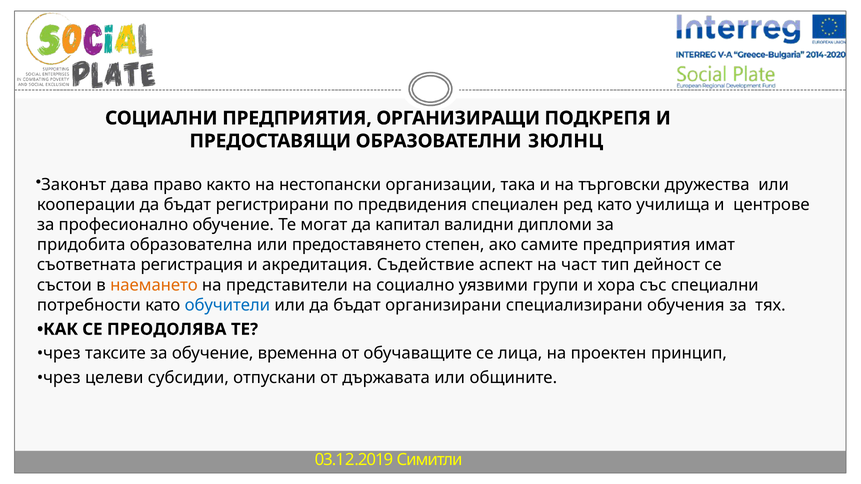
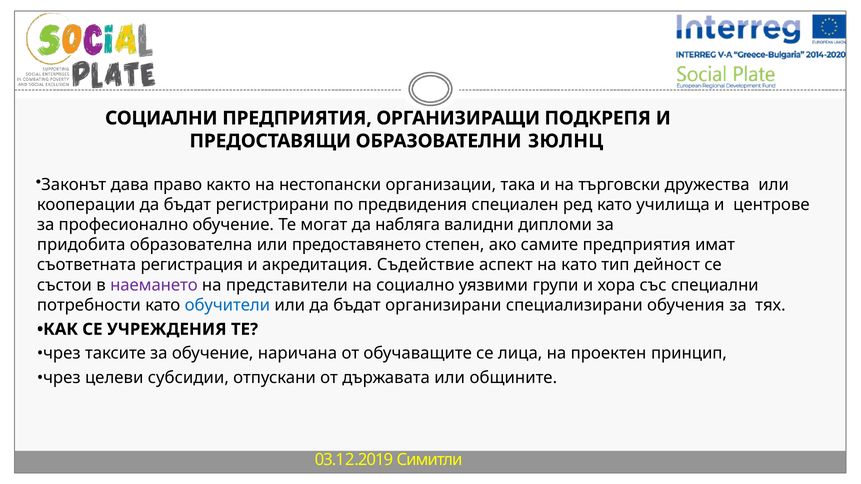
капитал: капитал -> набляга
на част: част -> като
наемането colour: orange -> purple
ПРЕОДОЛЯВА: ПРЕОДОЛЯВА -> УЧРЕЖДЕНИЯ
временна: временна -> наричана
